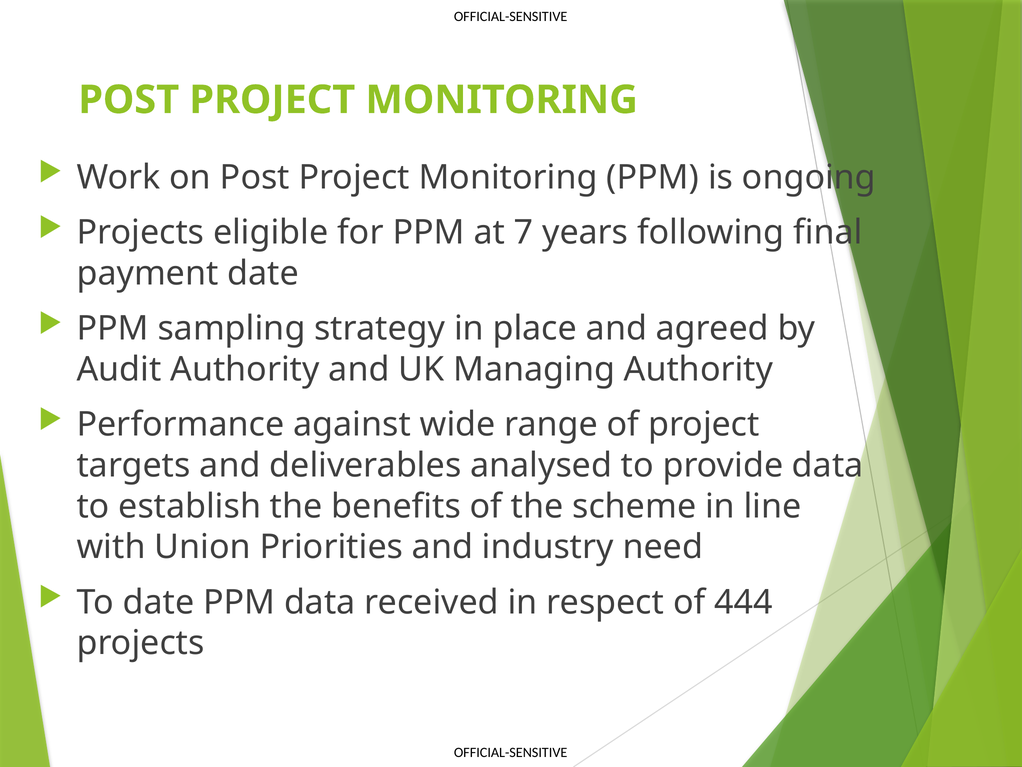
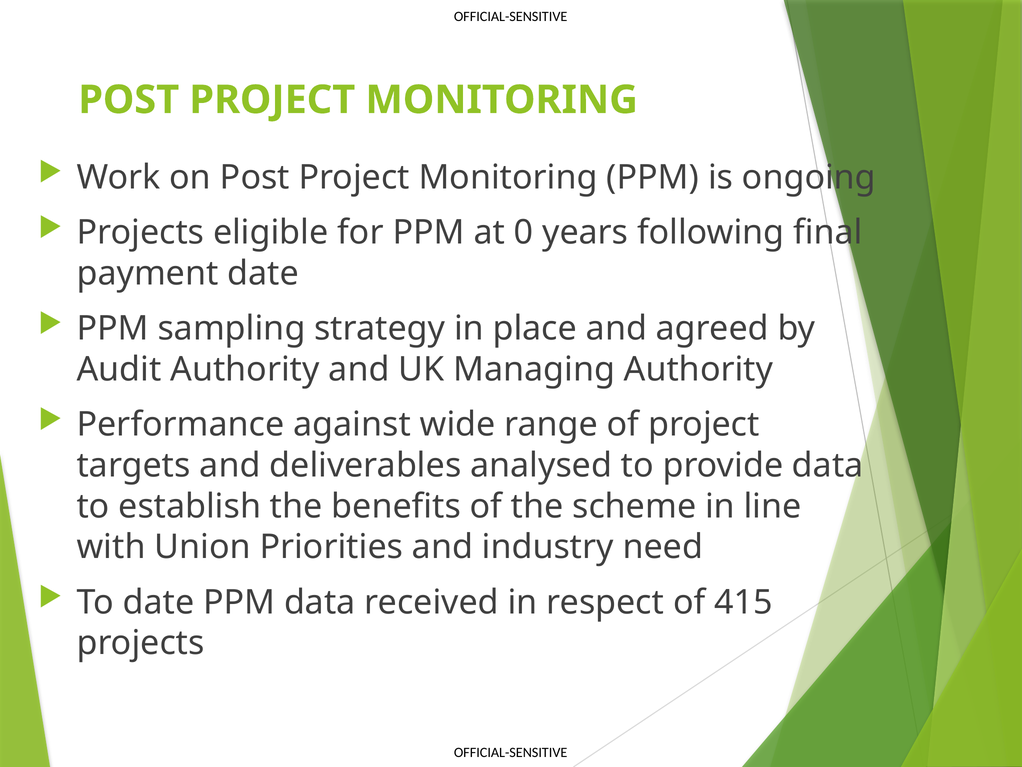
7: 7 -> 0
444: 444 -> 415
